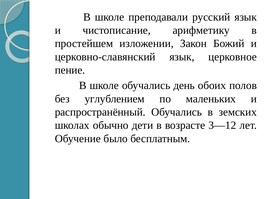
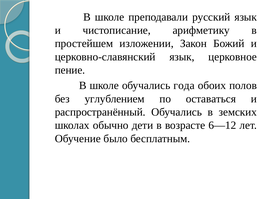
день: день -> года
маленьких: маленьких -> оставаться
3—12: 3—12 -> 6—12
